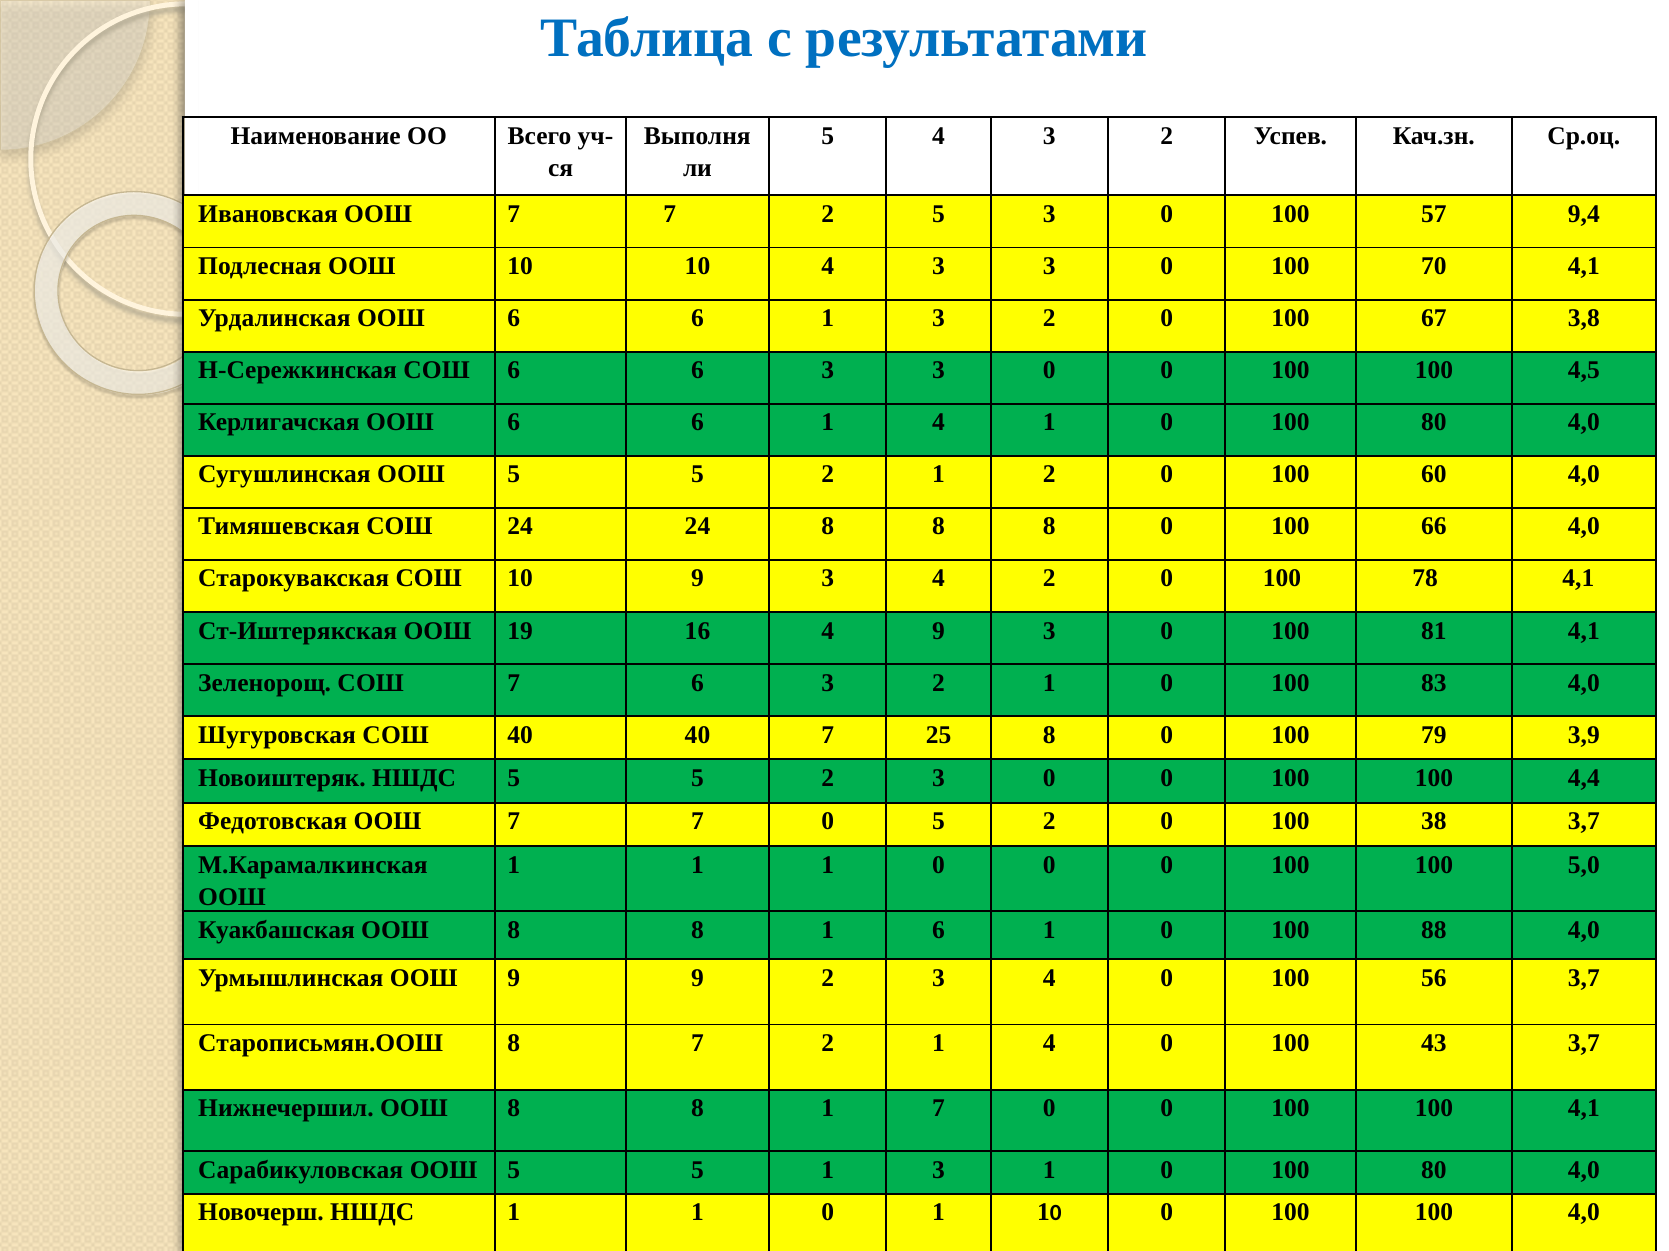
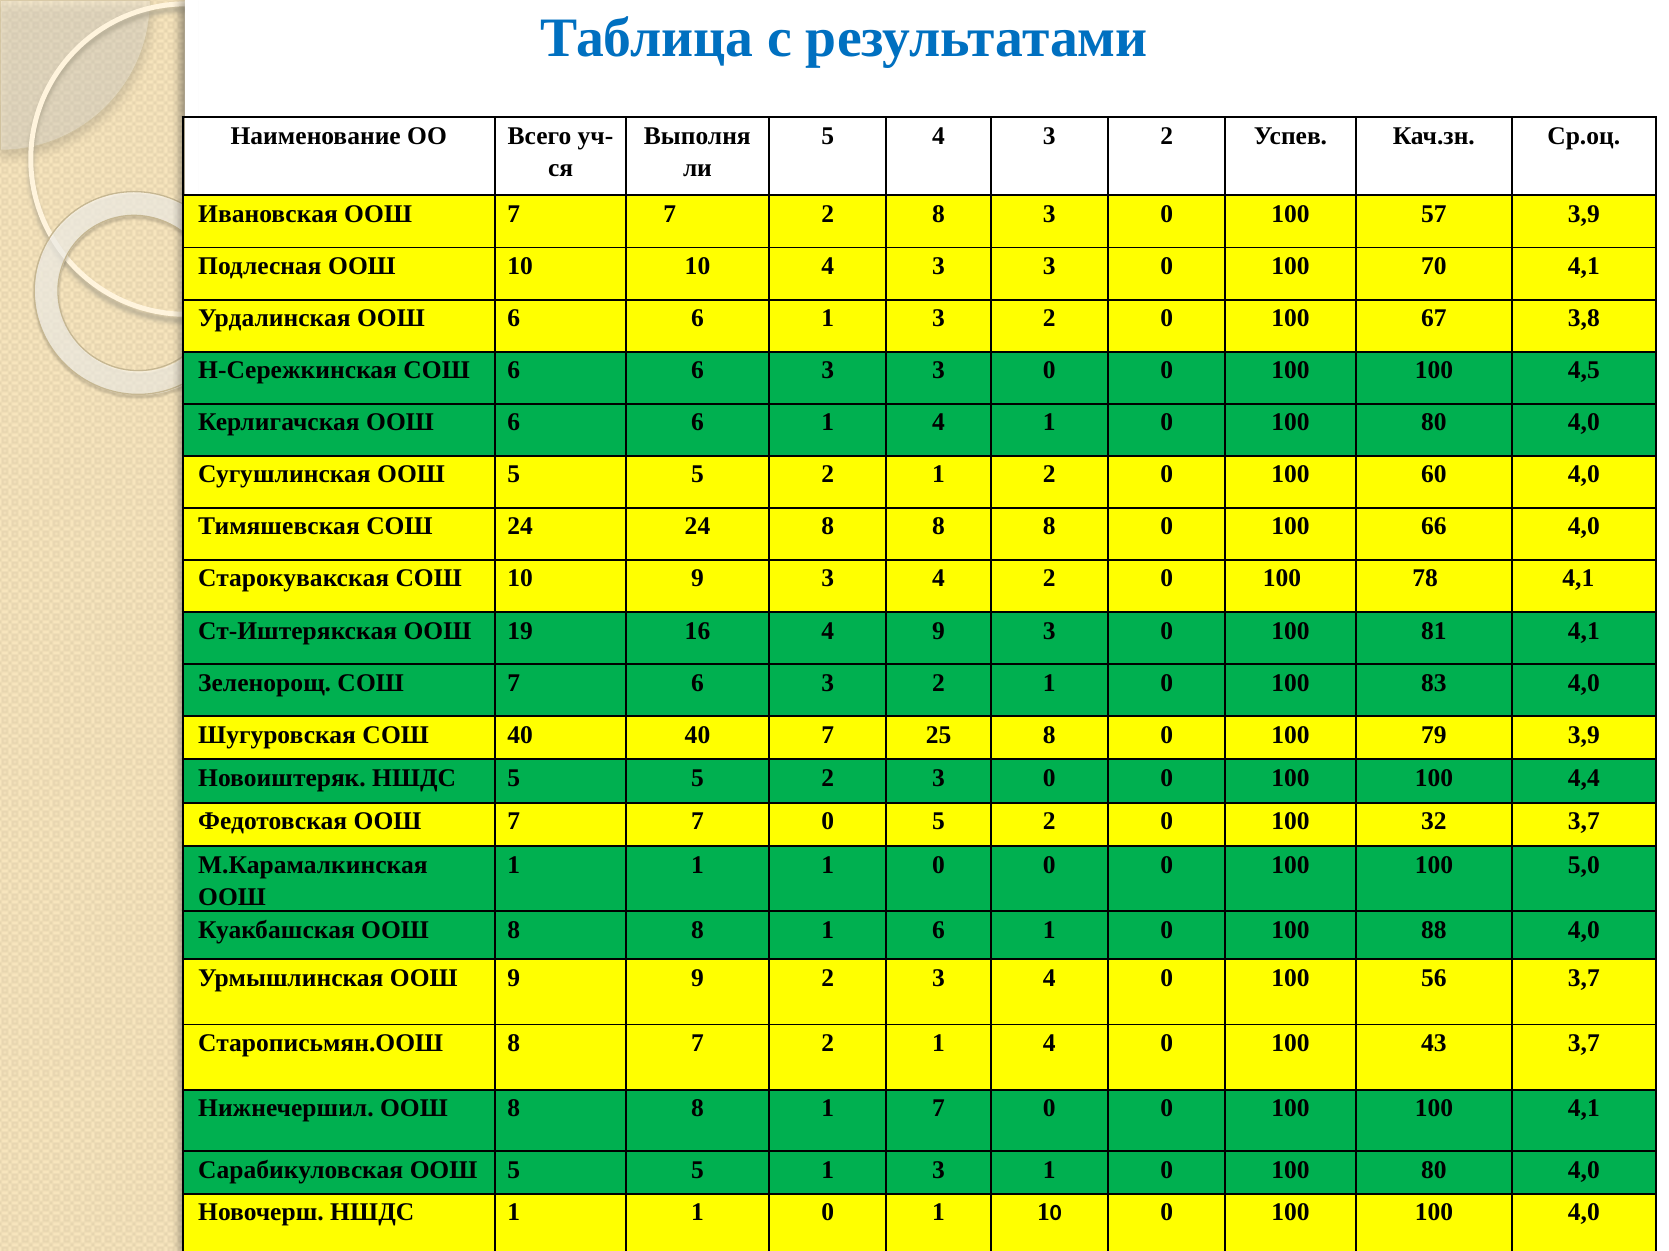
2 5: 5 -> 8
57 9,4: 9,4 -> 3,9
38: 38 -> 32
